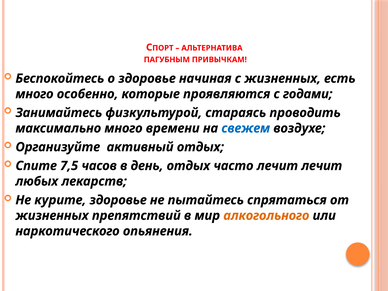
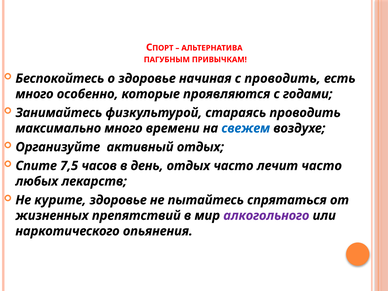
с жизненных: жизненных -> проводить
лечит лечит: лечит -> часто
алкогольного colour: orange -> purple
